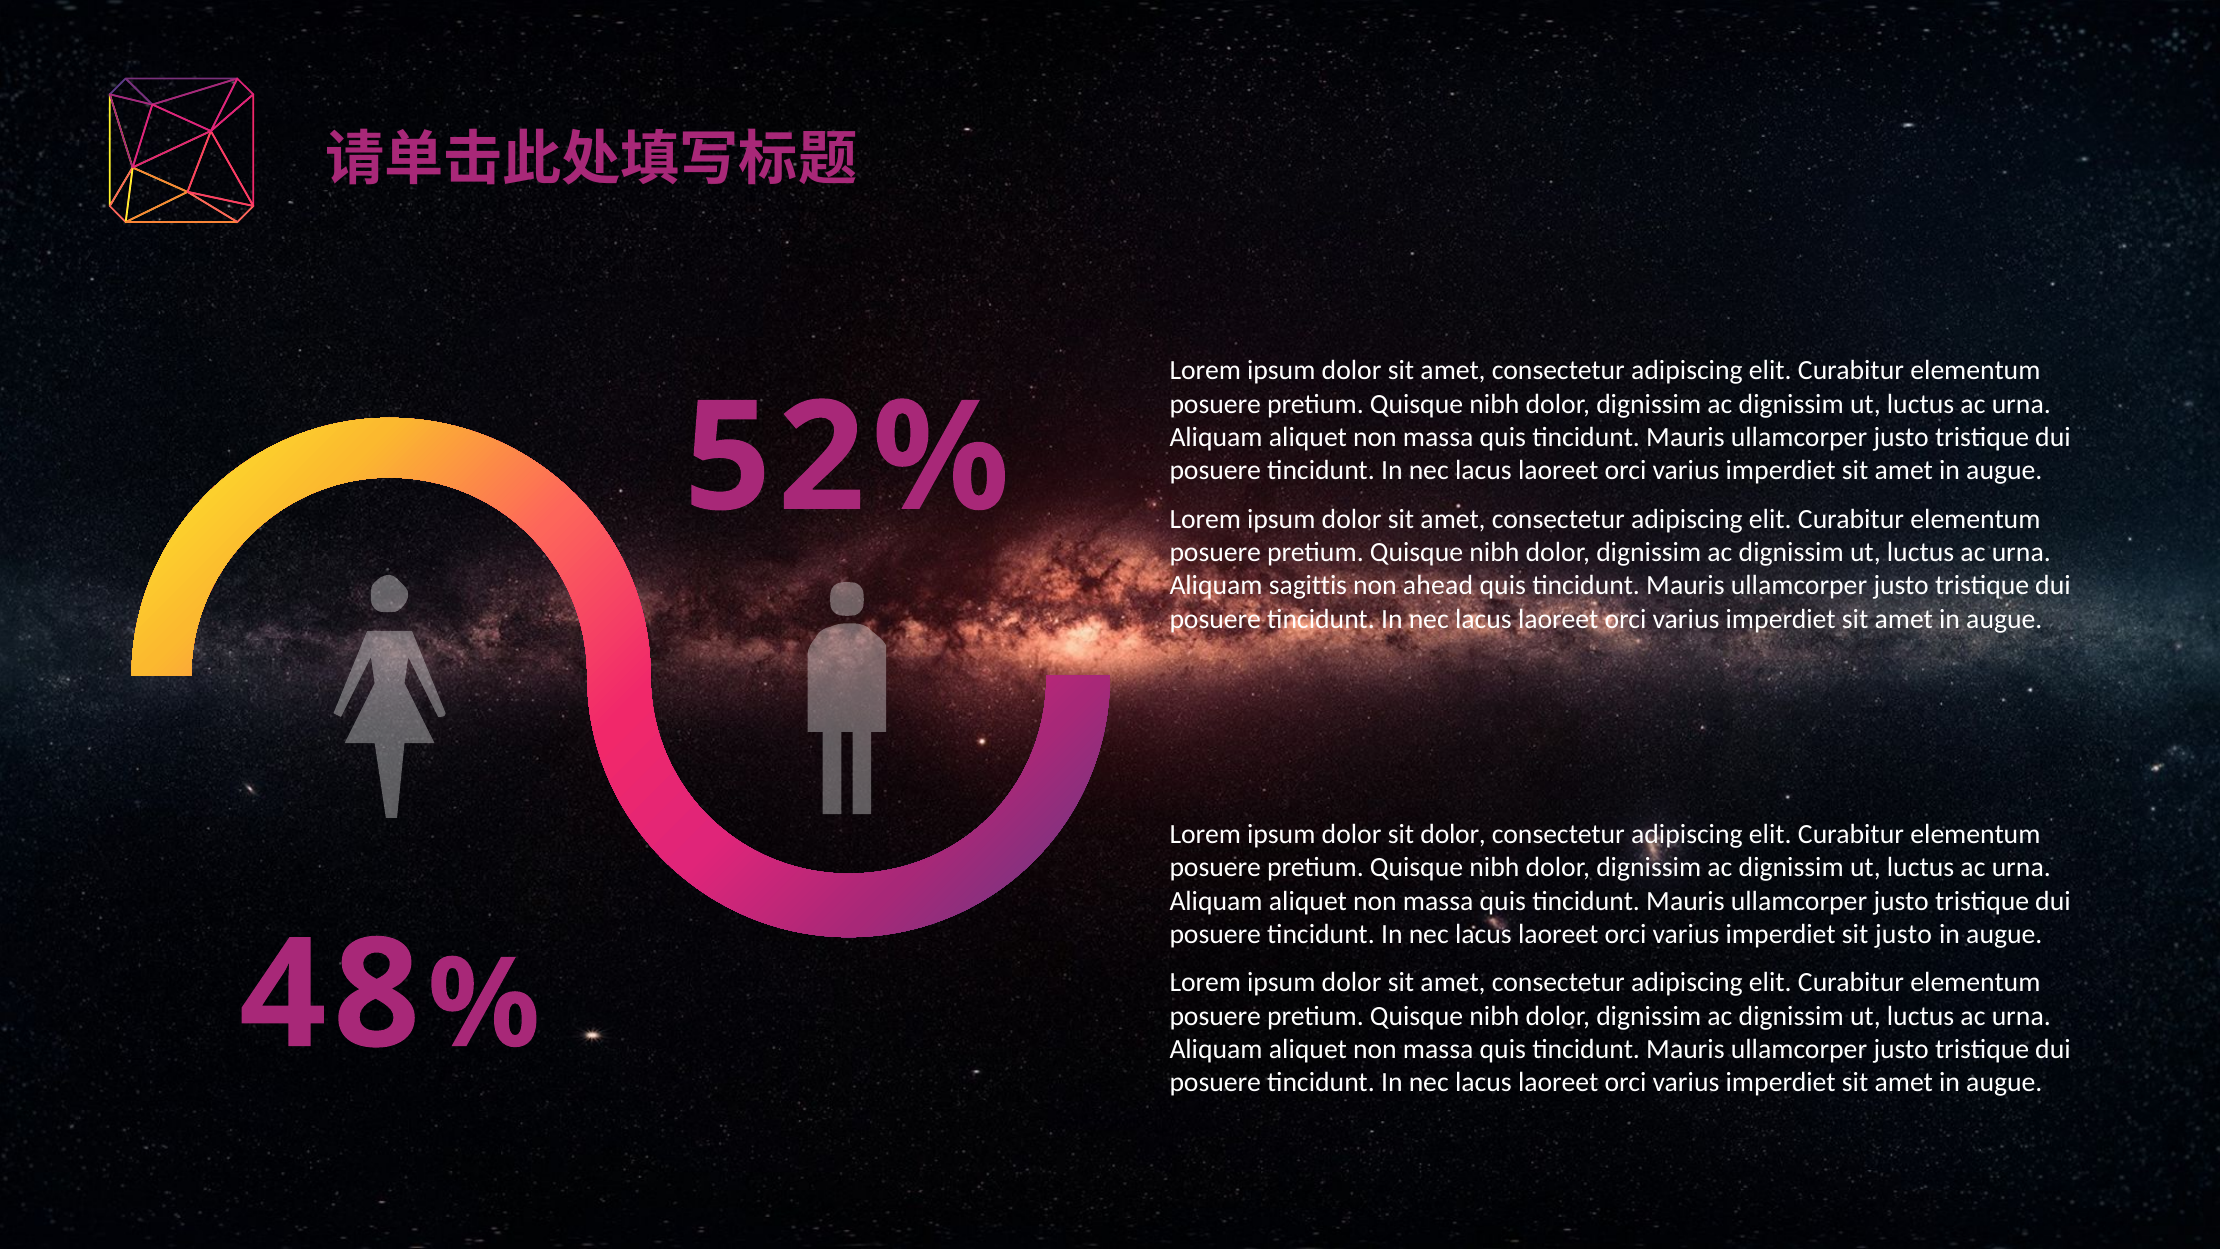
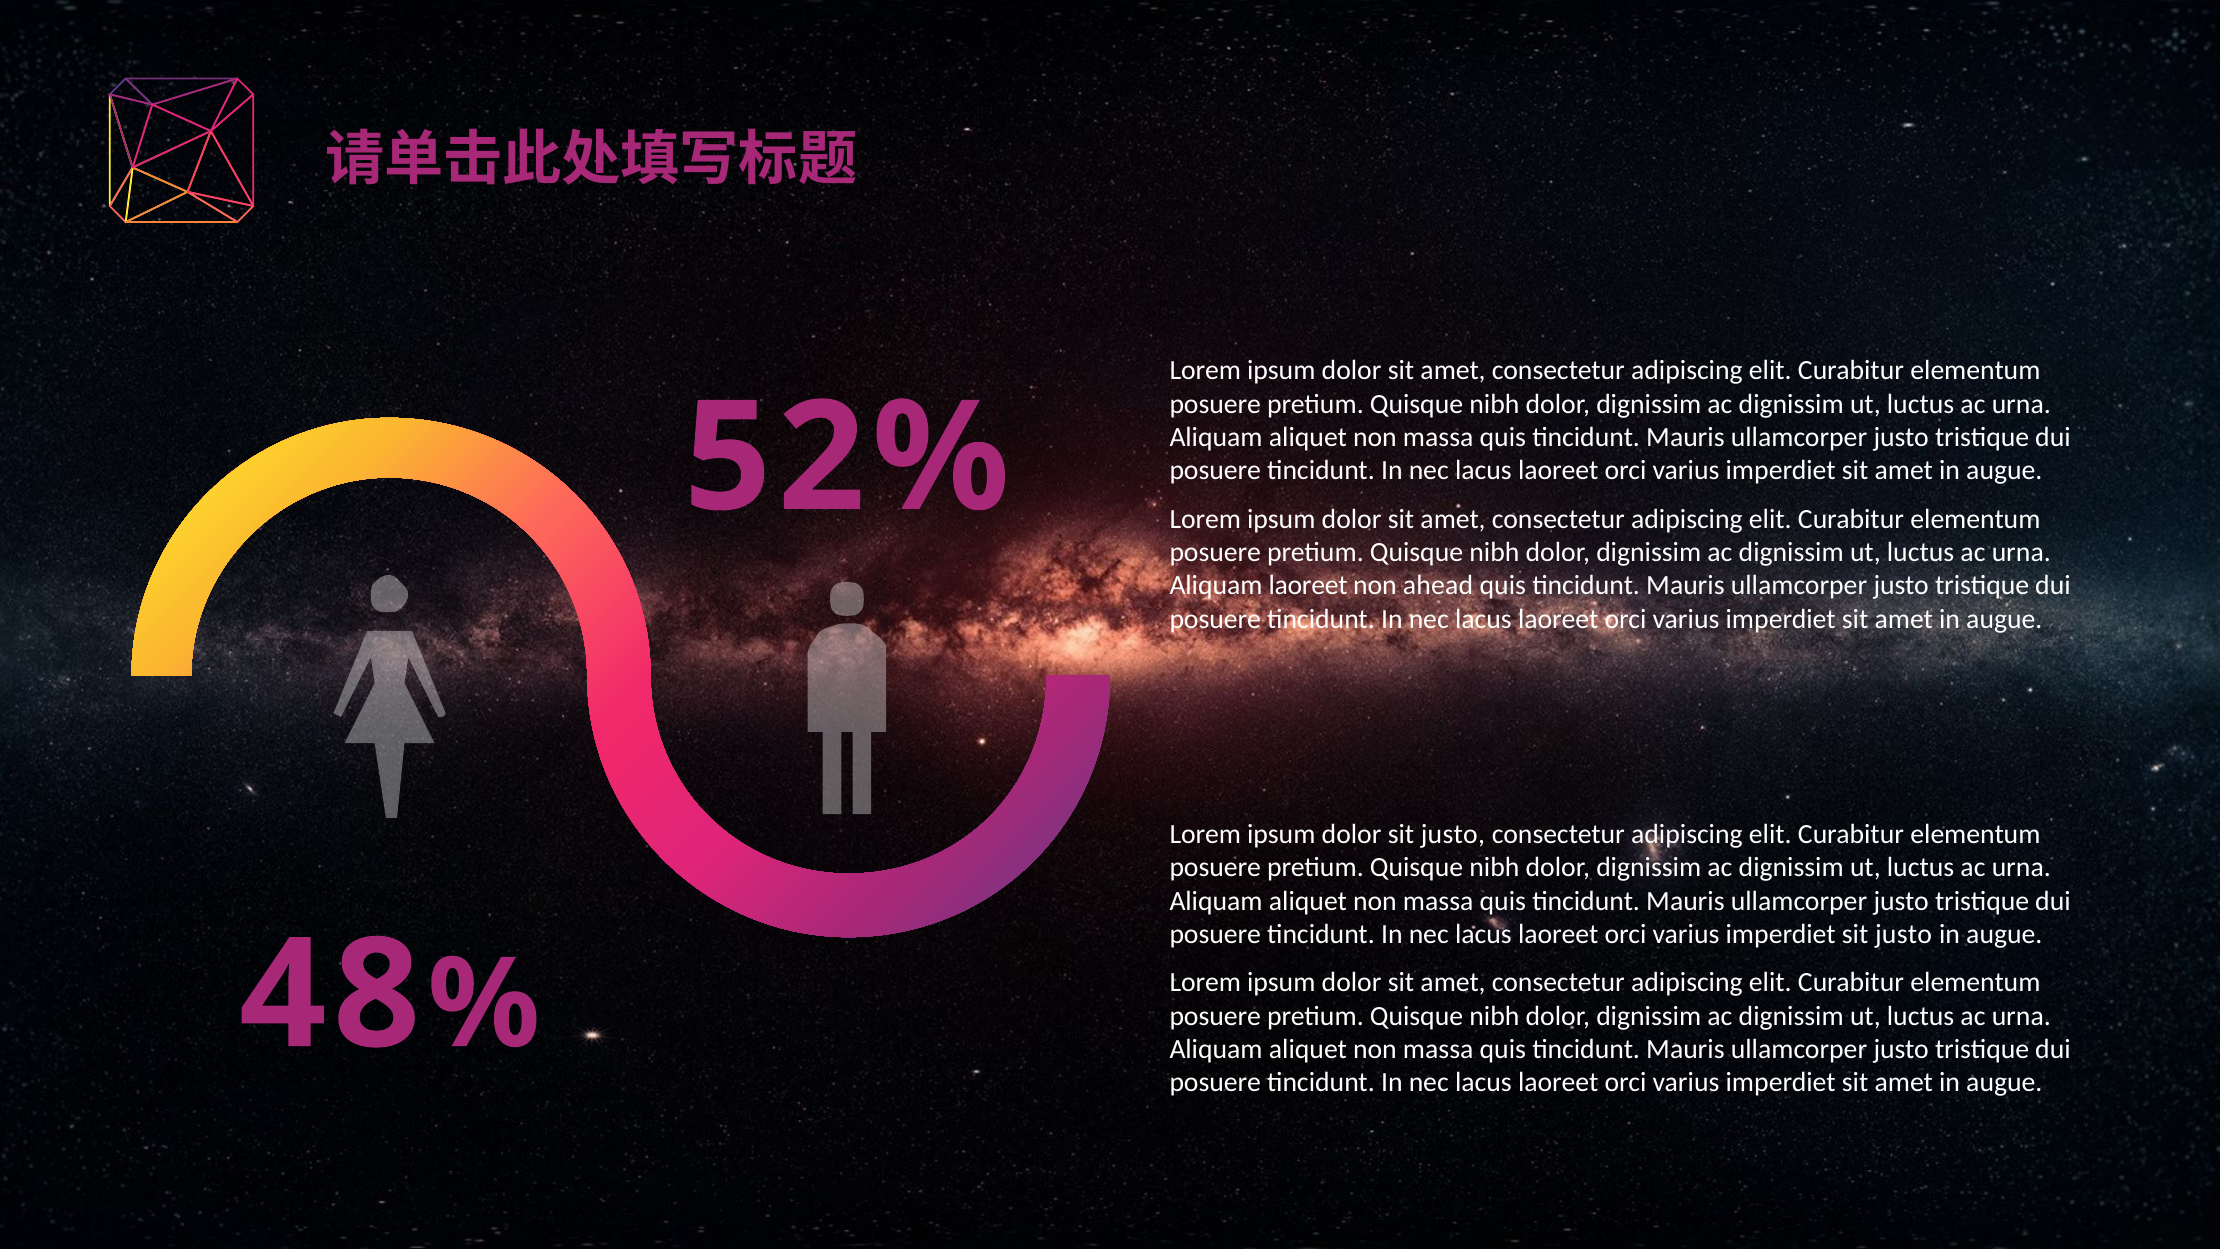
Aliquam sagittis: sagittis -> laoreet
dolor sit dolor: dolor -> justo
